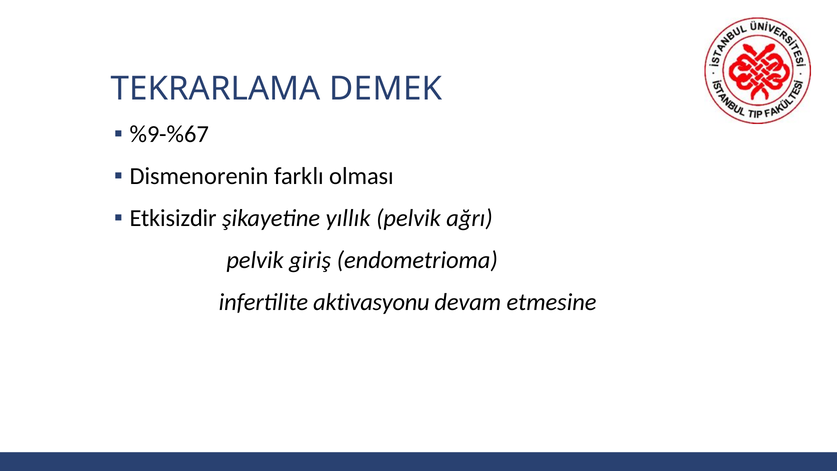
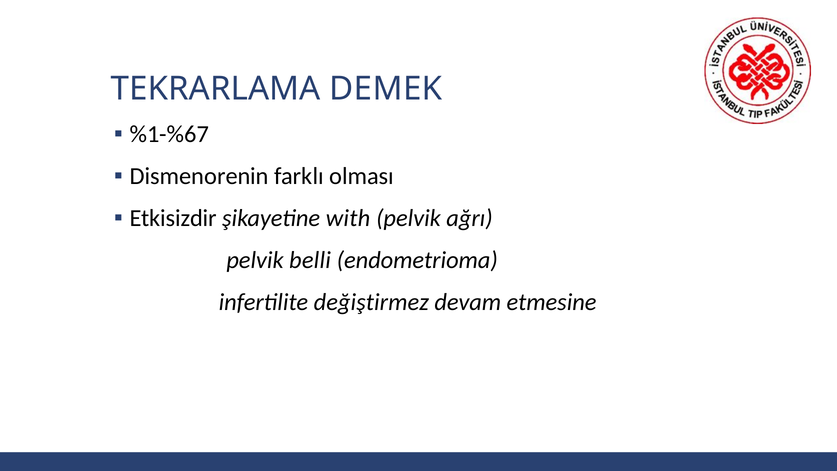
%9-%67: %9-%67 -> %1-%67
yıllık: yıllık -> with
giriş: giriş -> belli
aktivasyonu: aktivasyonu -> değiştirmez
